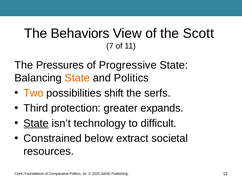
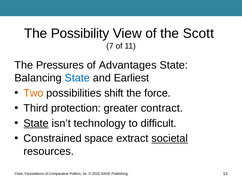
Behaviors: Behaviors -> Possibility
Progressive: Progressive -> Advantages
State at (77, 78) colour: orange -> blue
and Politics: Politics -> Earliest
serfs: serfs -> force
expands: expands -> contract
below: below -> space
societal underline: none -> present
